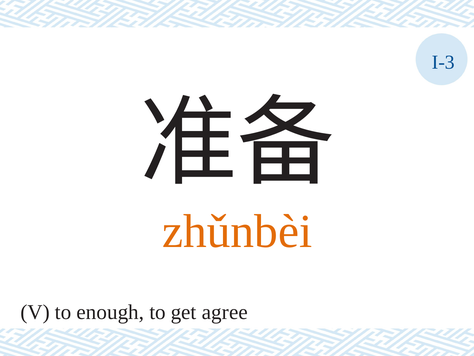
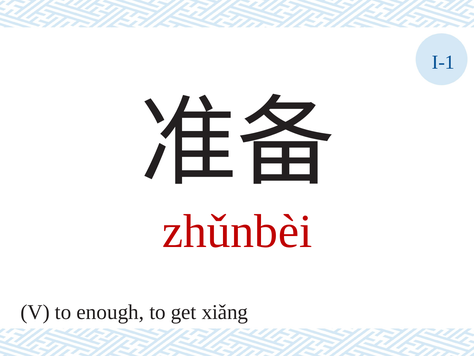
I-3: I-3 -> I-1
zhǔnbèi colour: orange -> red
agree: agree -> xiǎng
